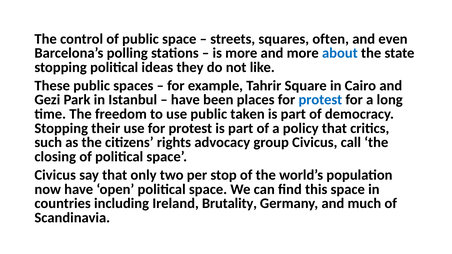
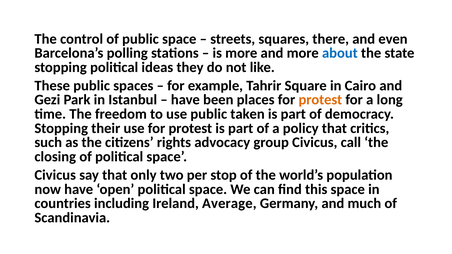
often: often -> there
protest at (320, 100) colour: blue -> orange
Brutality: Brutality -> Average
